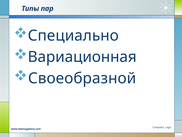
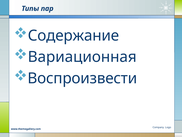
Специально: Специально -> Содержание
Своеобразной: Своеобразной -> Воспроизвести
